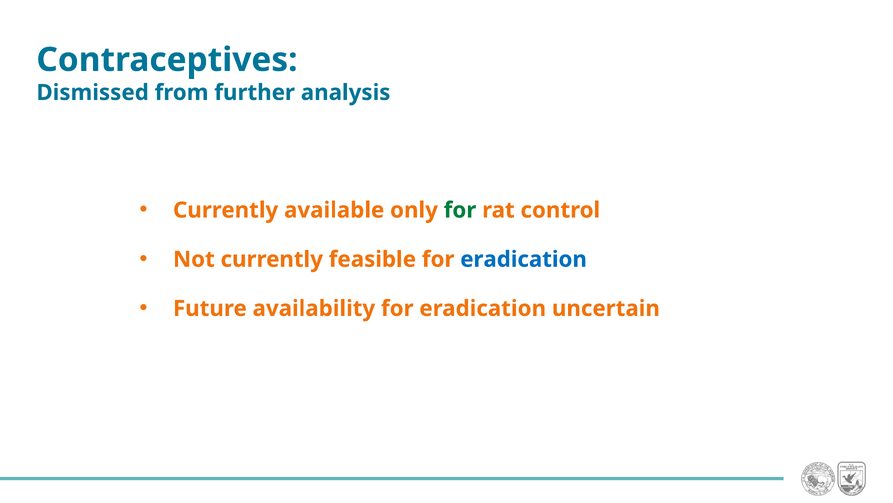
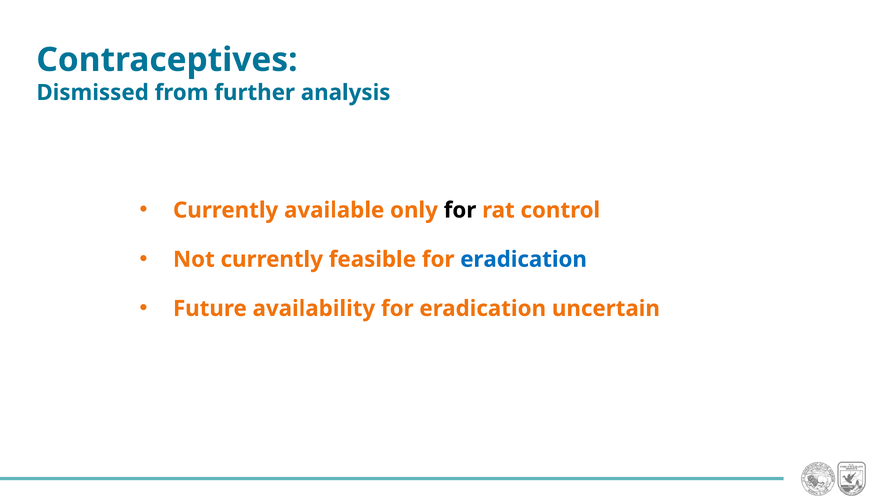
for at (460, 210) colour: green -> black
